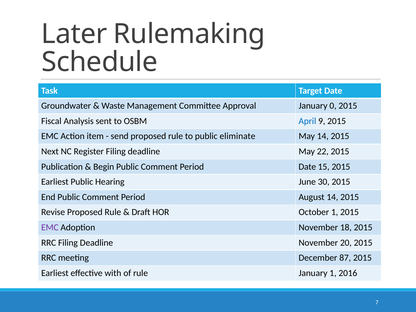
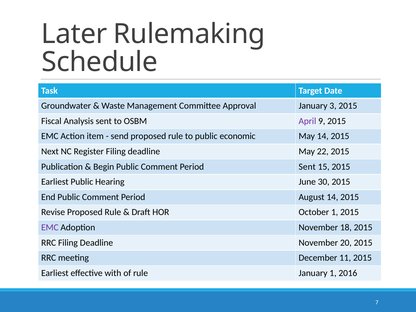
0: 0 -> 3
April colour: blue -> purple
eliminate: eliminate -> economic
Period Date: Date -> Sent
87: 87 -> 11
